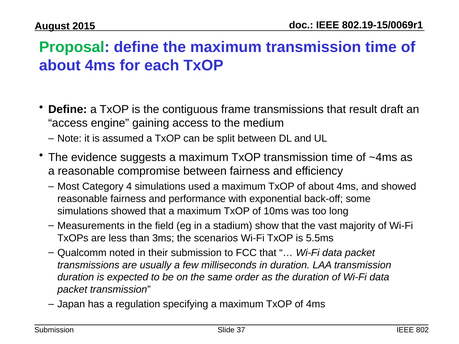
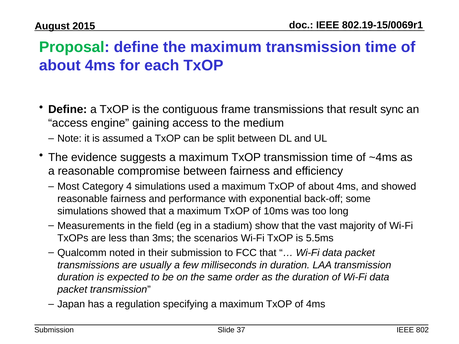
draft: draft -> sync
